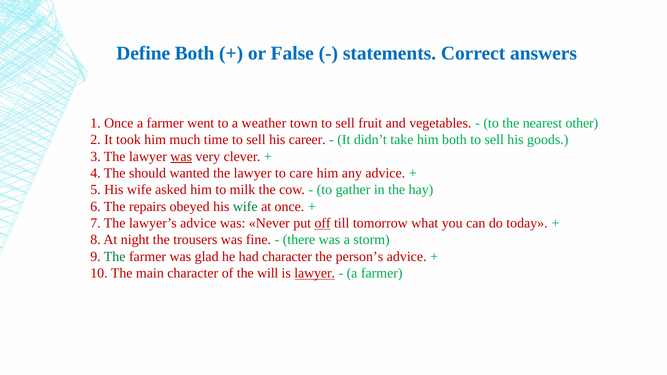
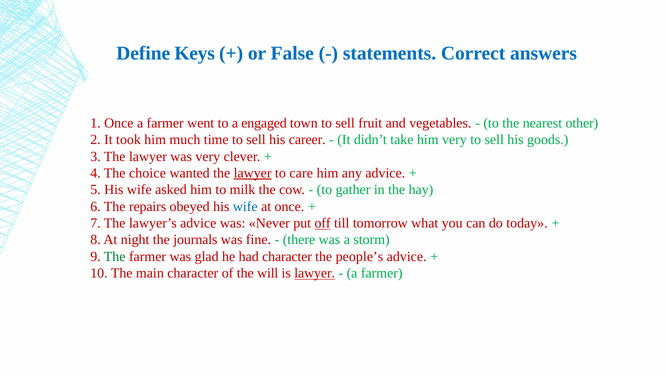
Define Both: Both -> Keys
weather: weather -> engaged
him both: both -> very
was at (181, 157) underline: present -> none
should: should -> choice
lawyer at (253, 173) underline: none -> present
wife at (245, 207) colour: green -> blue
trousers: trousers -> journals
person’s: person’s -> people’s
